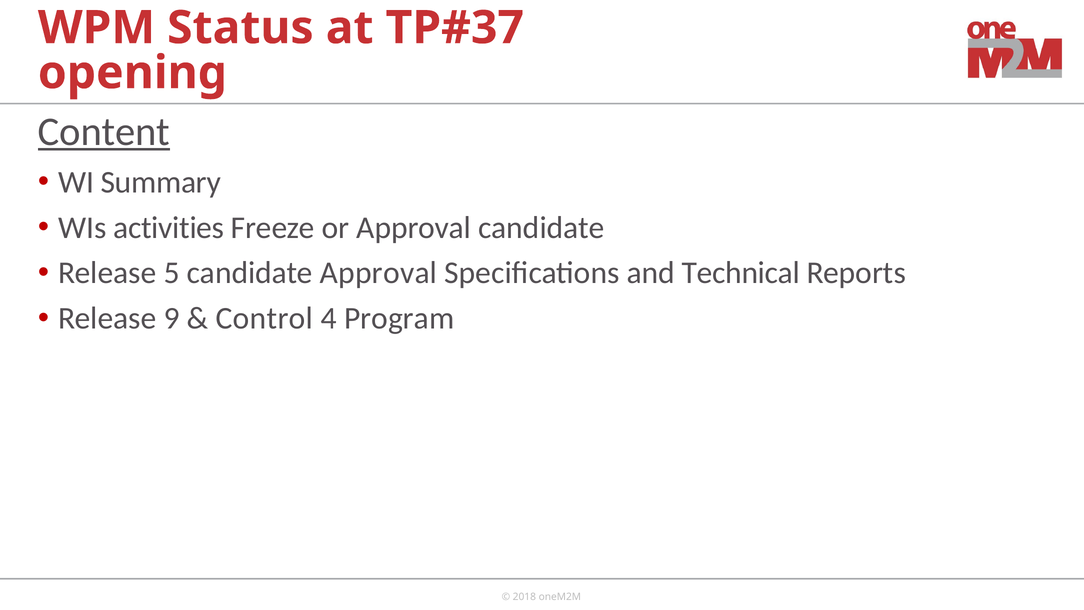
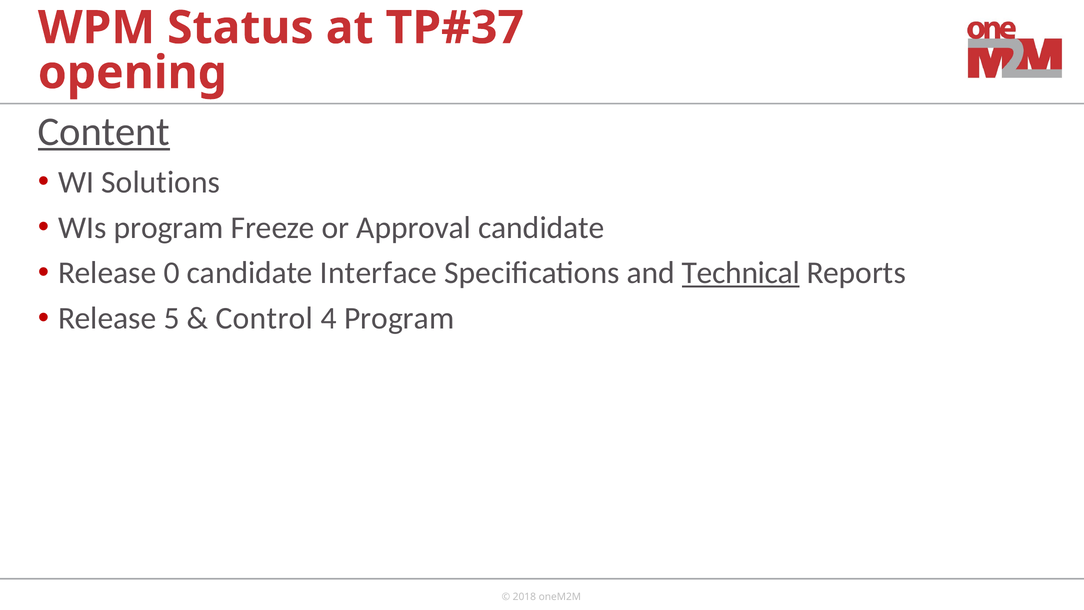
Summary: Summary -> Solutions
WIs activities: activities -> program
5: 5 -> 0
candidate Approval: Approval -> Interface
Technical underline: none -> present
9: 9 -> 5
